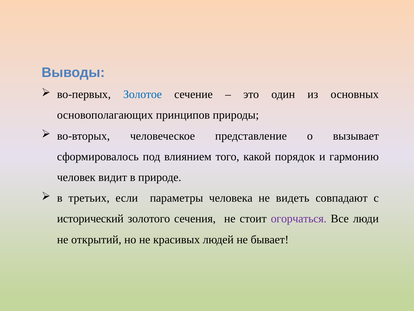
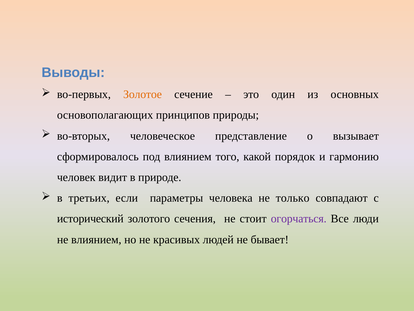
Золотое colour: blue -> orange
видеть: видеть -> только
не открытий: открытий -> влиянием
